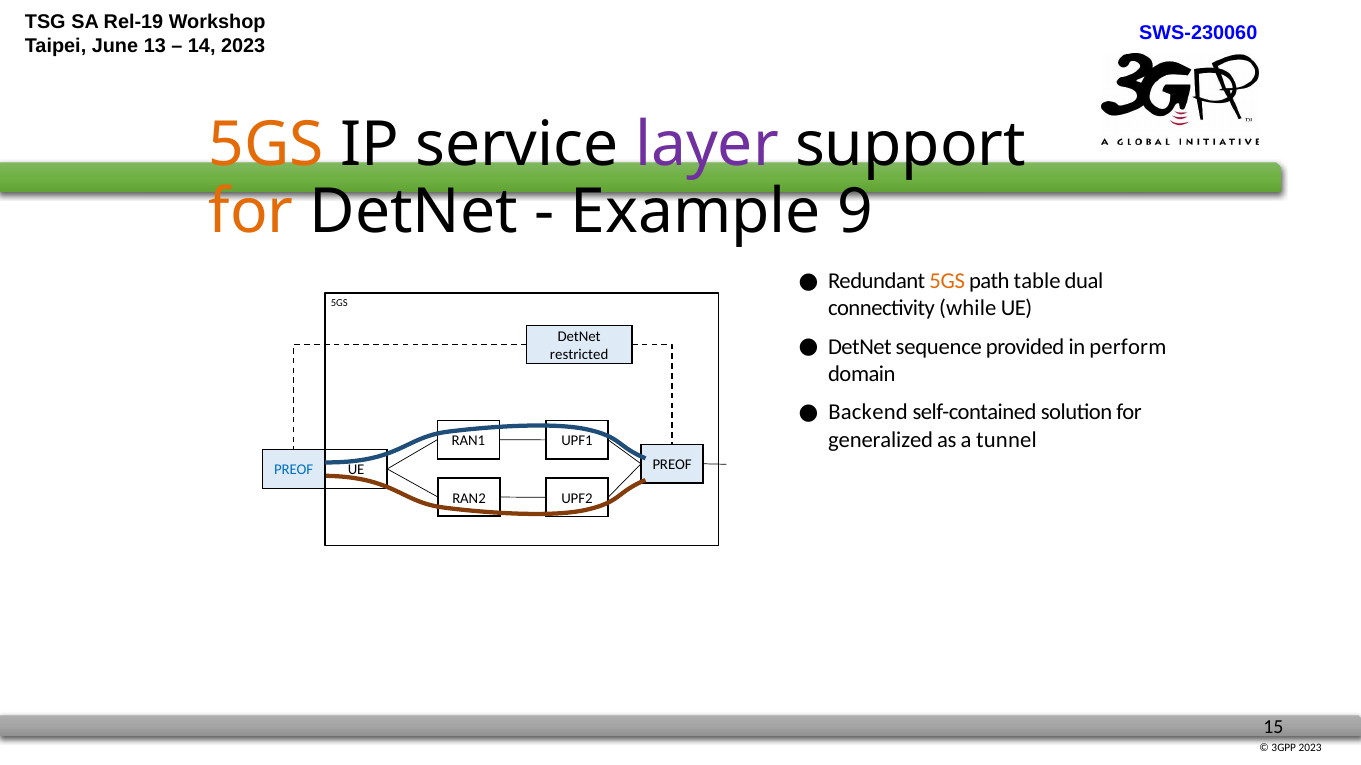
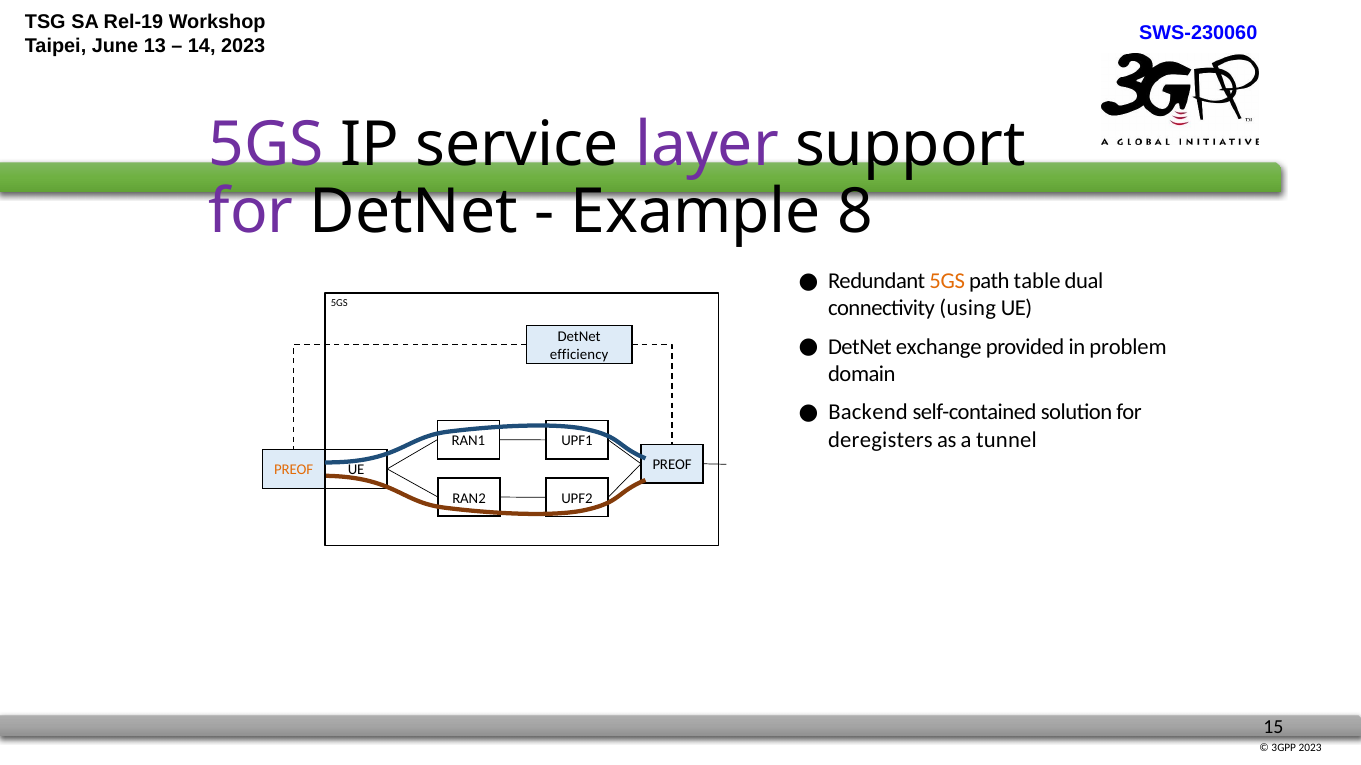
5GS at (266, 145) colour: orange -> purple
for at (251, 212) colour: orange -> purple
9: 9 -> 8
while: while -> using
sequence: sequence -> exchange
perform: perform -> problem
restricted: restricted -> efficiency
generalized: generalized -> deregisters
PREOF at (294, 470) colour: blue -> orange
